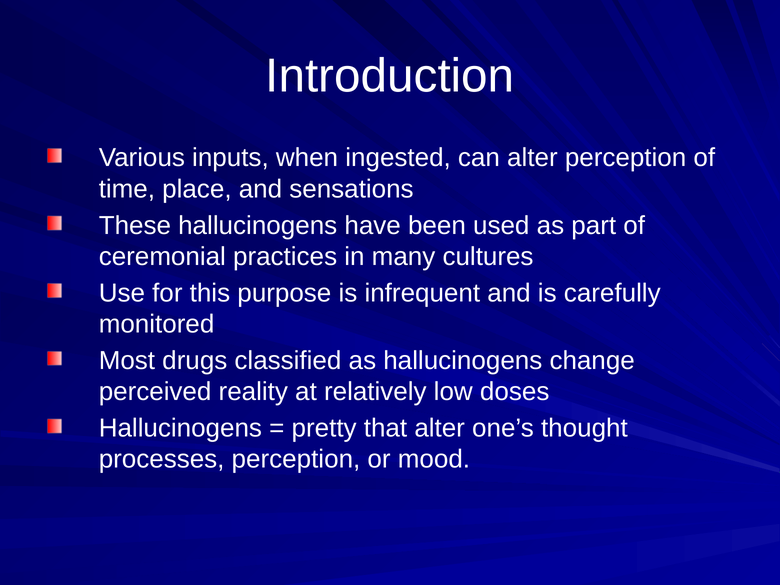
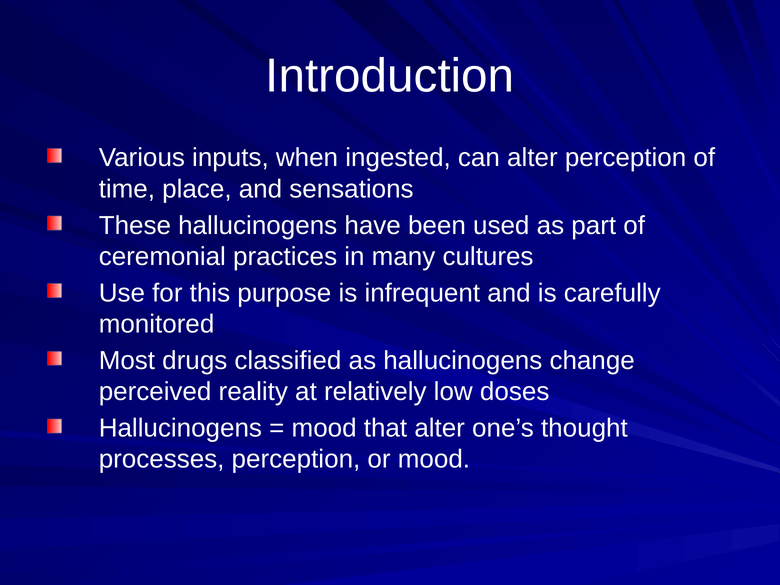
pretty at (324, 428): pretty -> mood
